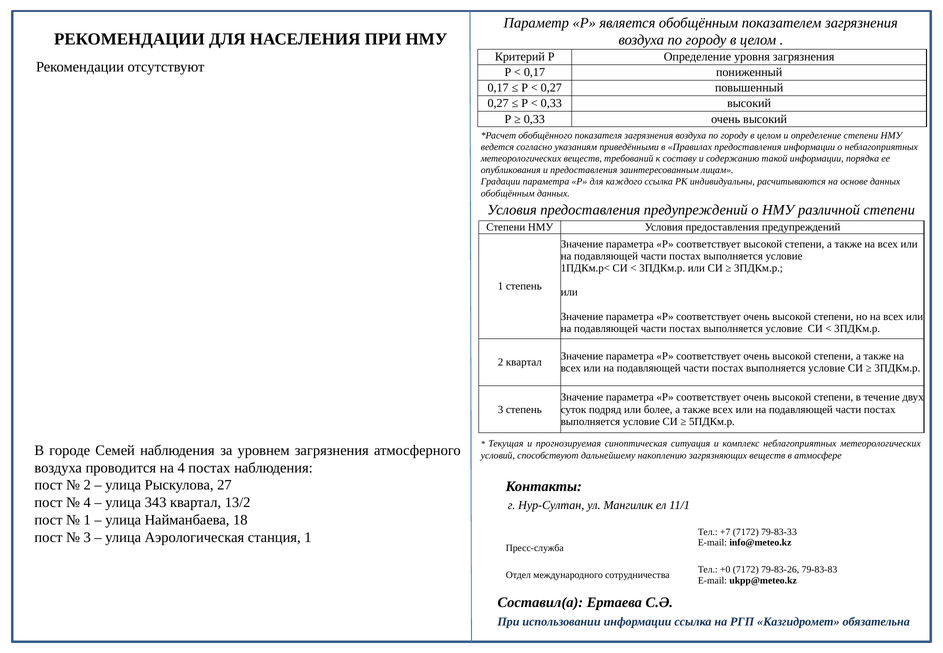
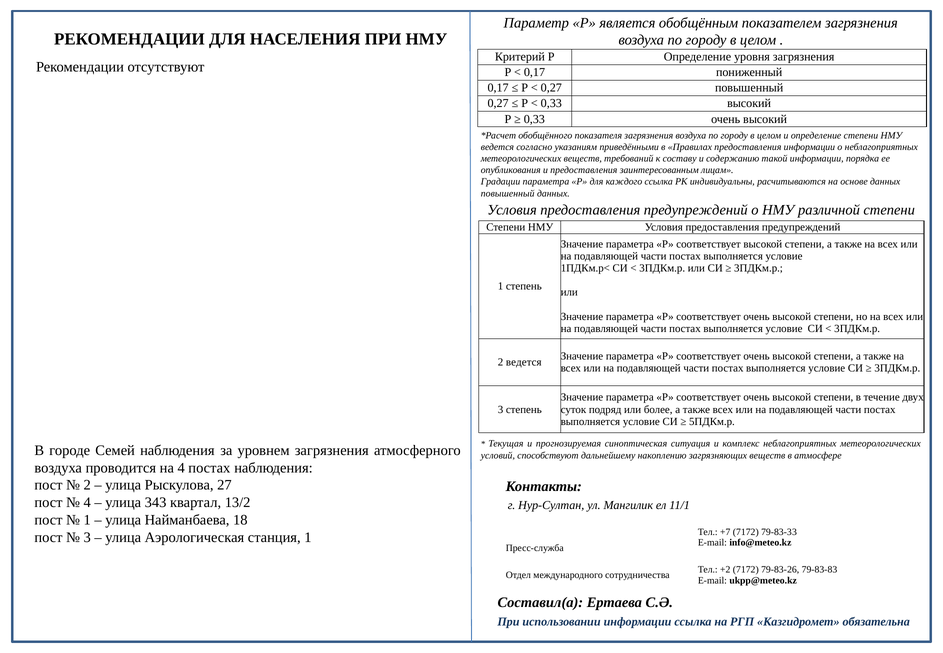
обобщённым at (508, 193): обобщённым -> повышенный
2 квартал: квартал -> ведется
+0: +0 -> +2
